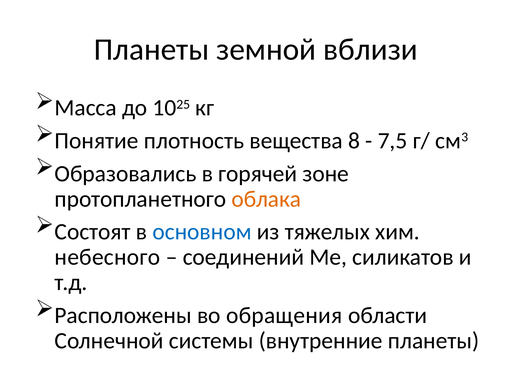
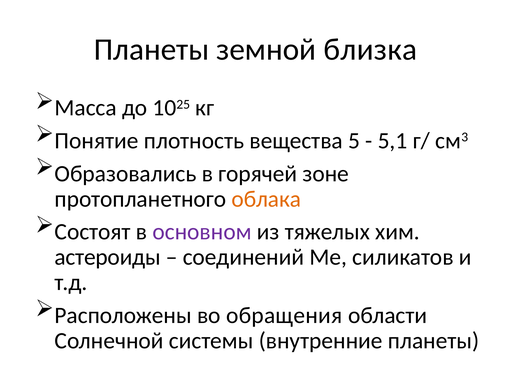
вблизи: вблизи -> близка
8: 8 -> 5
7,5: 7,5 -> 5,1
основном colour: blue -> purple
небесного: небесного -> астероиды
